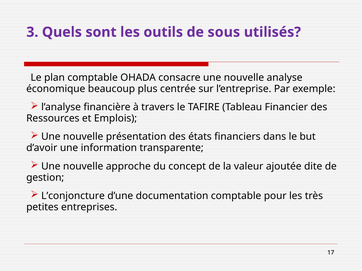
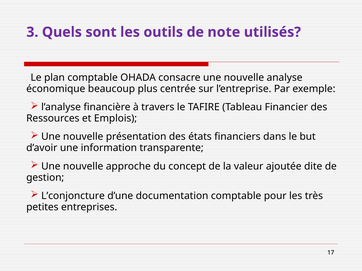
sous: sous -> note
